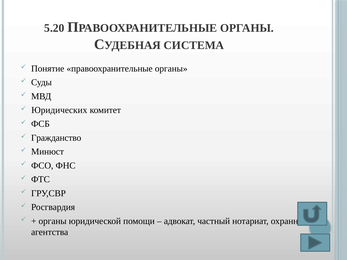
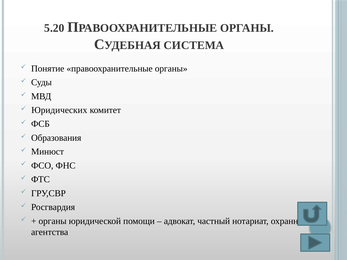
Гражданство: Гражданство -> Образования
